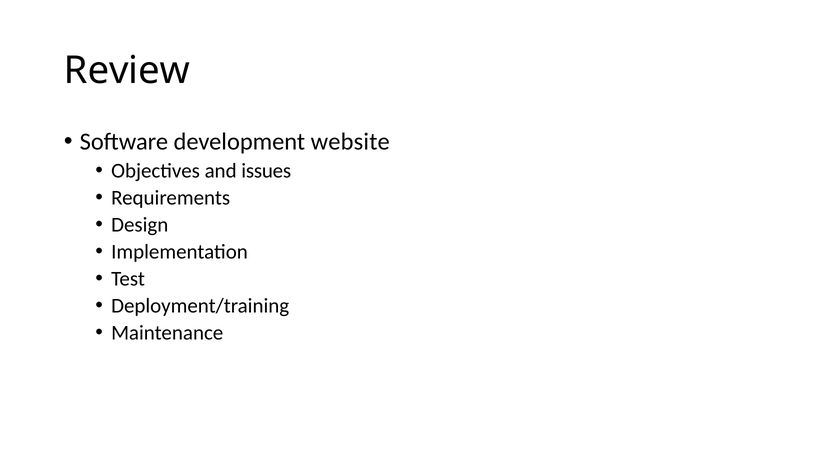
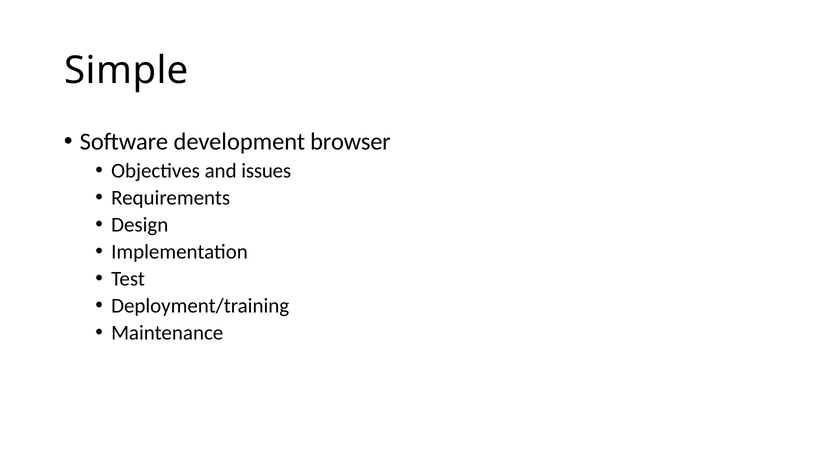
Review: Review -> Simple
website: website -> browser
